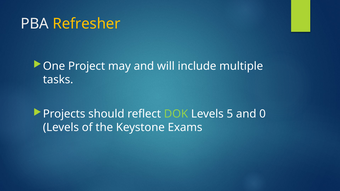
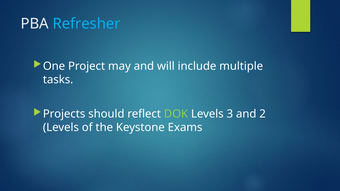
Refresher colour: yellow -> light blue
5: 5 -> 3
0: 0 -> 2
